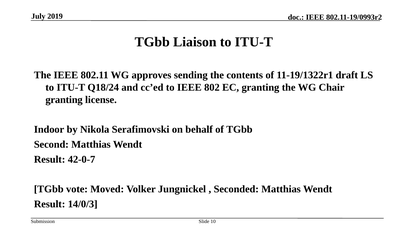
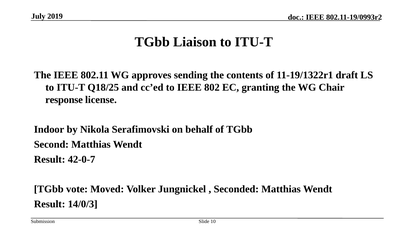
Q18/24: Q18/24 -> Q18/25
granting at (64, 100): granting -> response
